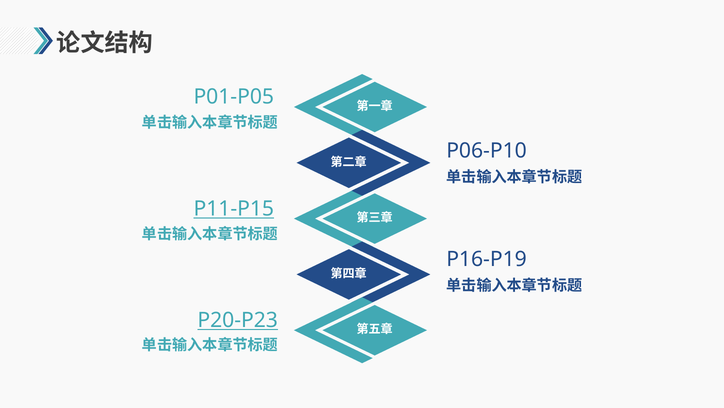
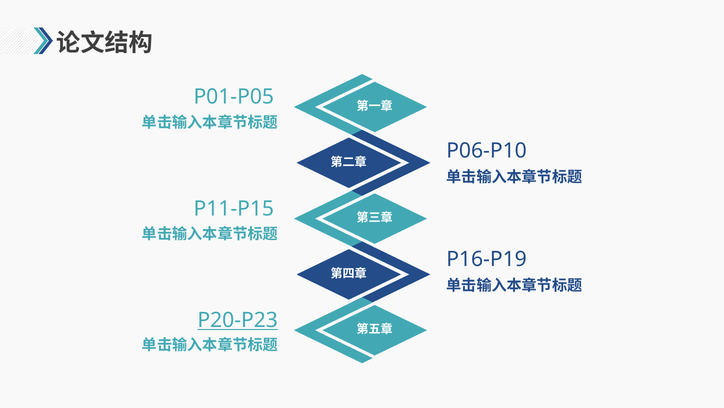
P11-P15 underline: present -> none
